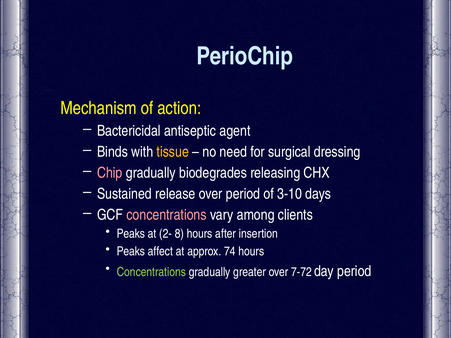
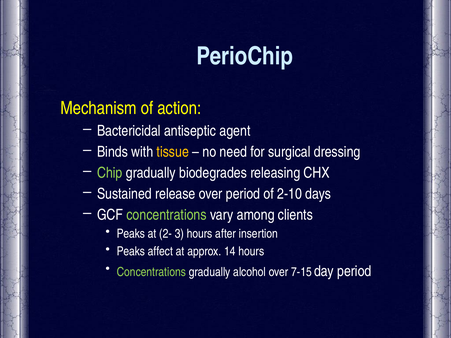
Chip colour: pink -> light green
3-10: 3-10 -> 2-10
concentrations at (167, 215) colour: pink -> light green
8: 8 -> 3
74: 74 -> 14
greater: greater -> alcohol
7-72: 7-72 -> 7-15
